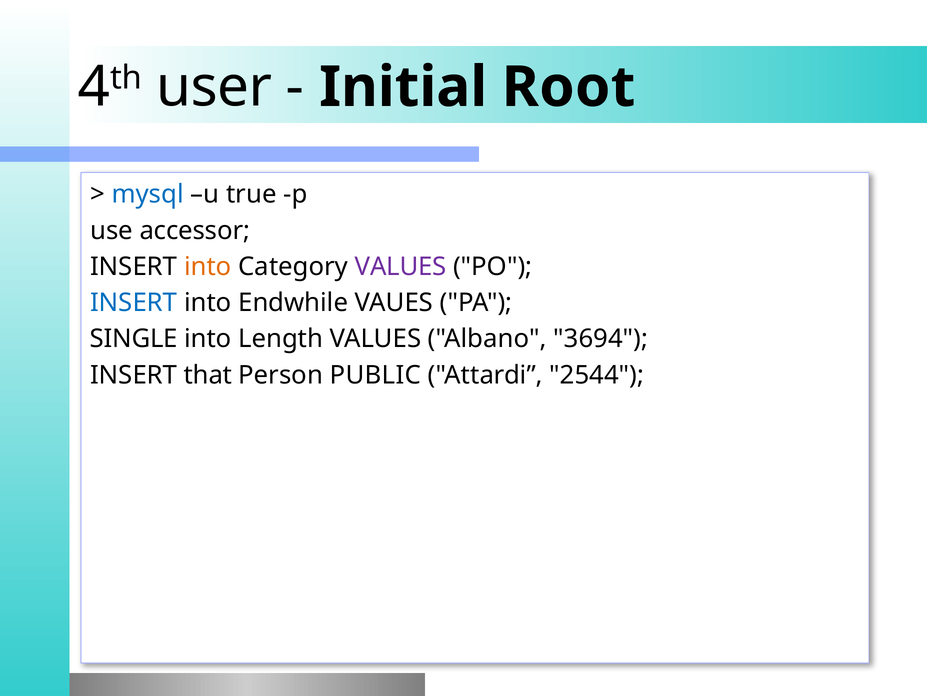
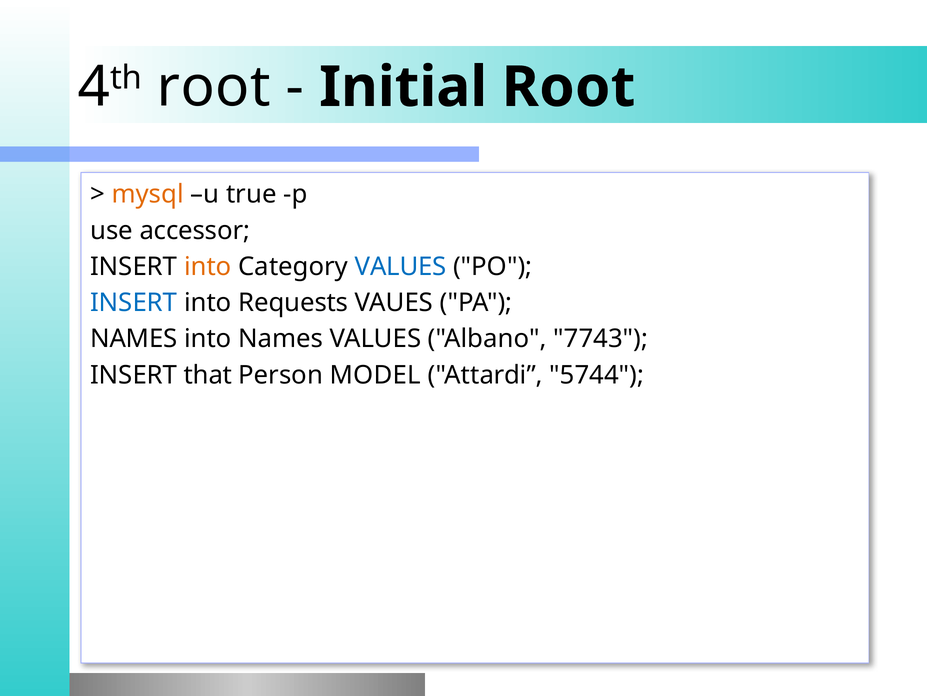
user at (214, 87): user -> root
mysql colour: blue -> orange
VALUES at (401, 266) colour: purple -> blue
Endwhile: Endwhile -> Requests
SINGLE at (134, 339): SINGLE -> NAMES
into Length: Length -> Names
3694: 3694 -> 7743
PUBLIC: PUBLIC -> MODEL
2544: 2544 -> 5744
